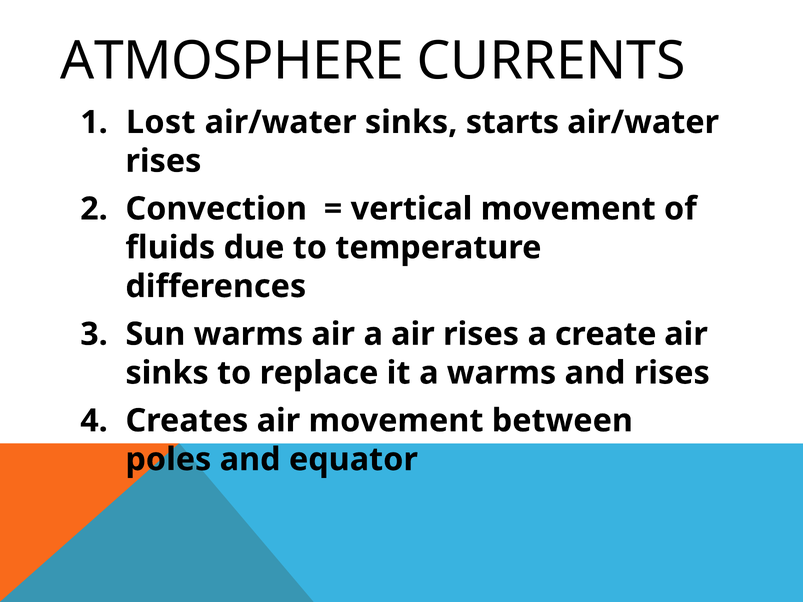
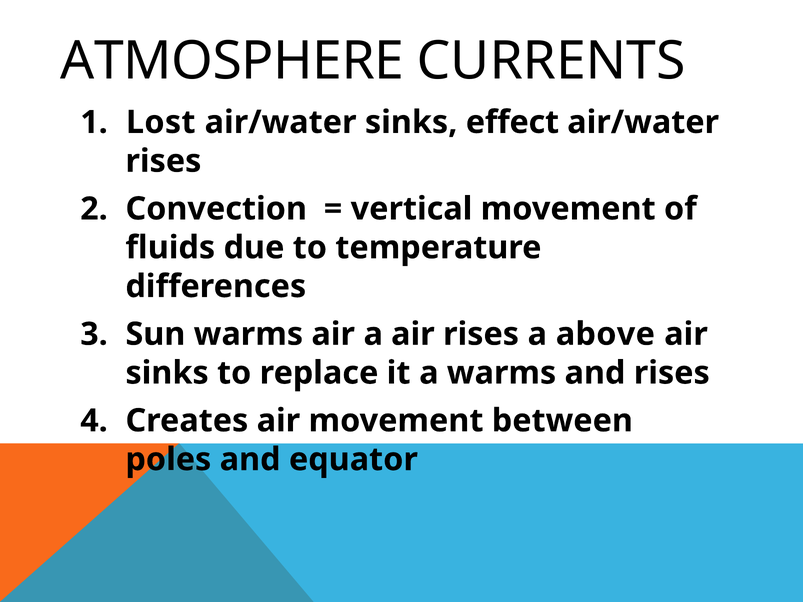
starts: starts -> effect
create: create -> above
